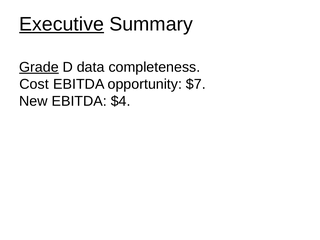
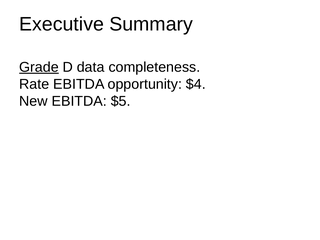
Executive underline: present -> none
Cost: Cost -> Rate
$7: $7 -> $4
$4: $4 -> $5
